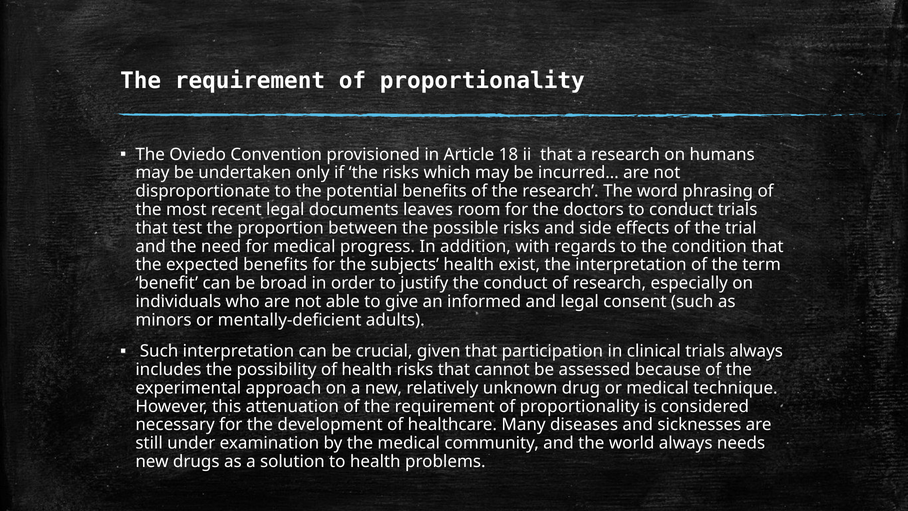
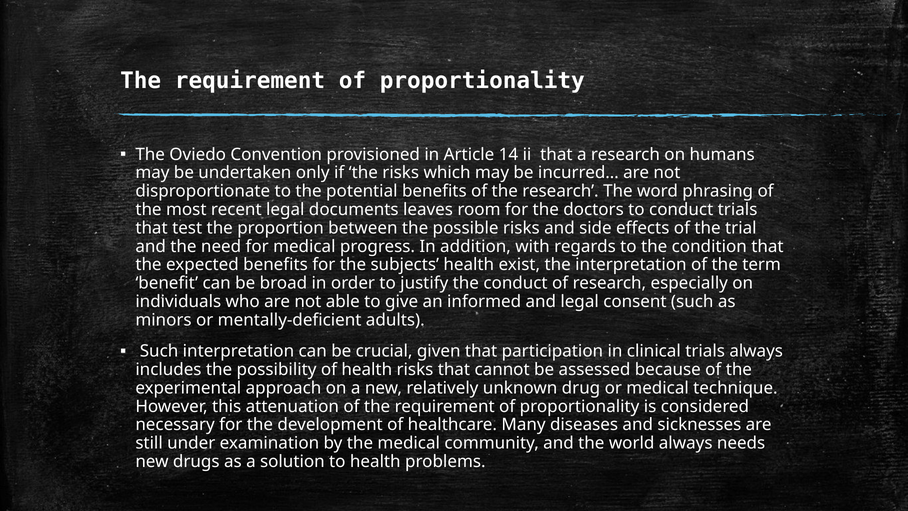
18: 18 -> 14
